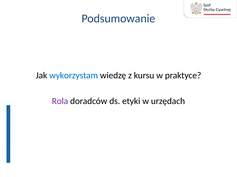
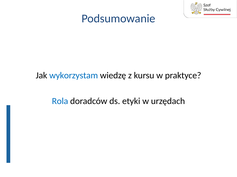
Rola colour: purple -> blue
